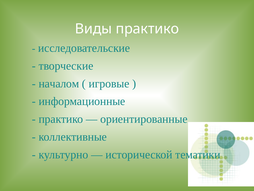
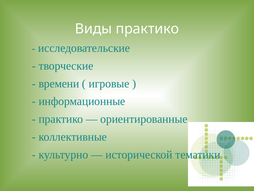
началом: началом -> времени
